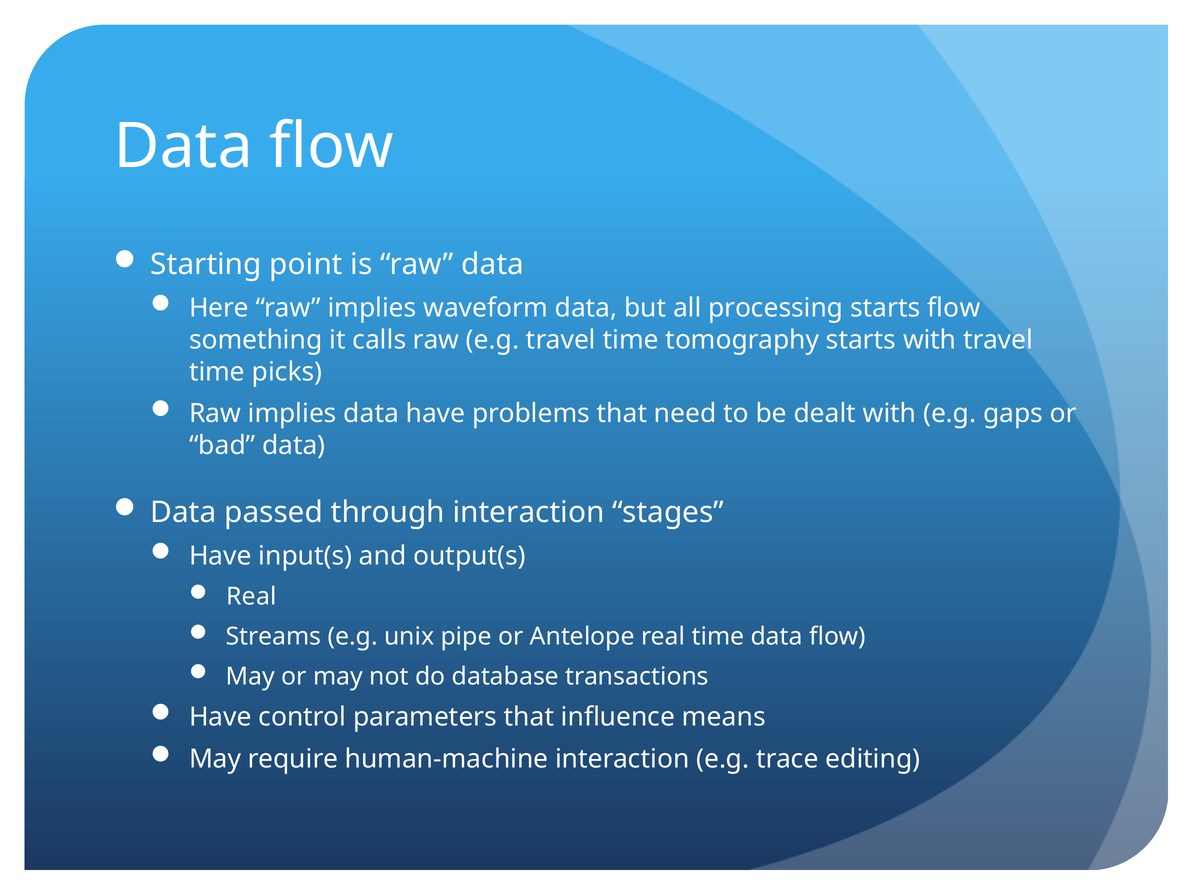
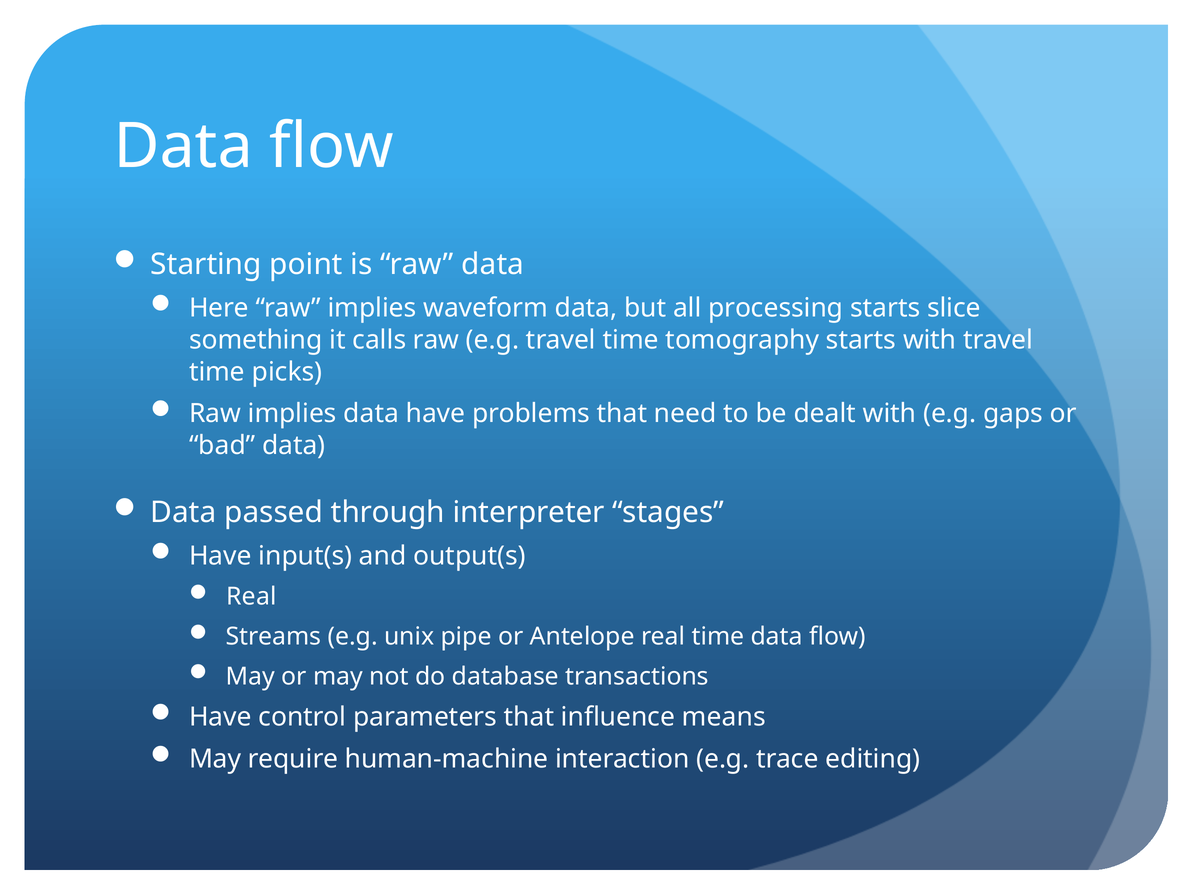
starts flow: flow -> slice
through interaction: interaction -> interpreter
